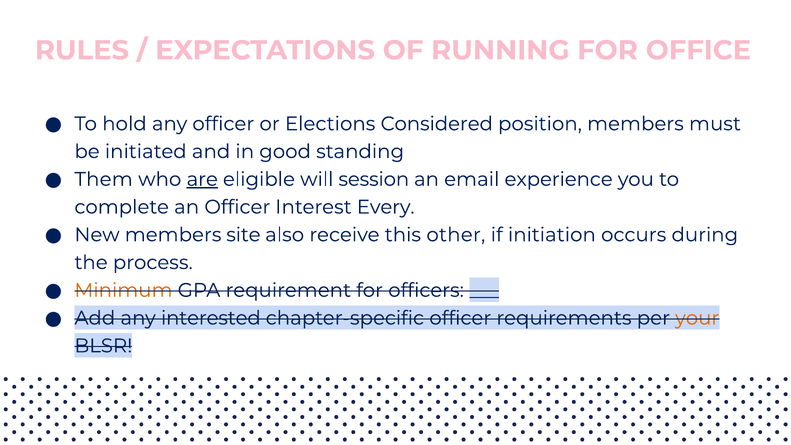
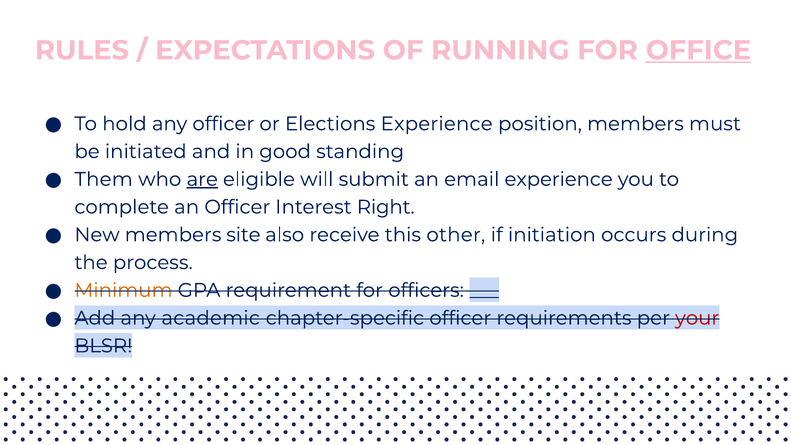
OFFICE underline: none -> present
Elections Considered: Considered -> Experience
session: session -> submit
Every: Every -> Right
interested: interested -> academic
your colour: orange -> red
